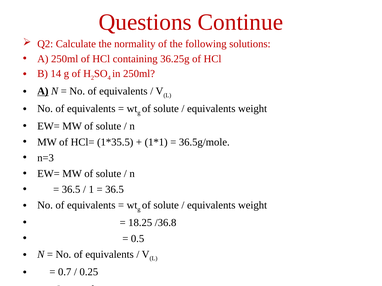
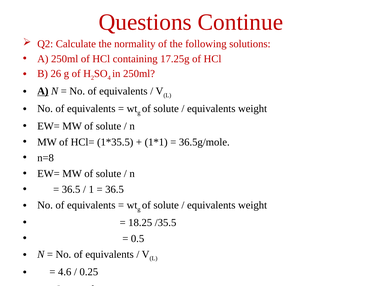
36.25g: 36.25g -> 17.25g
14: 14 -> 26
n=3: n=3 -> n=8
/36.8: /36.8 -> /35.5
0.7: 0.7 -> 4.6
